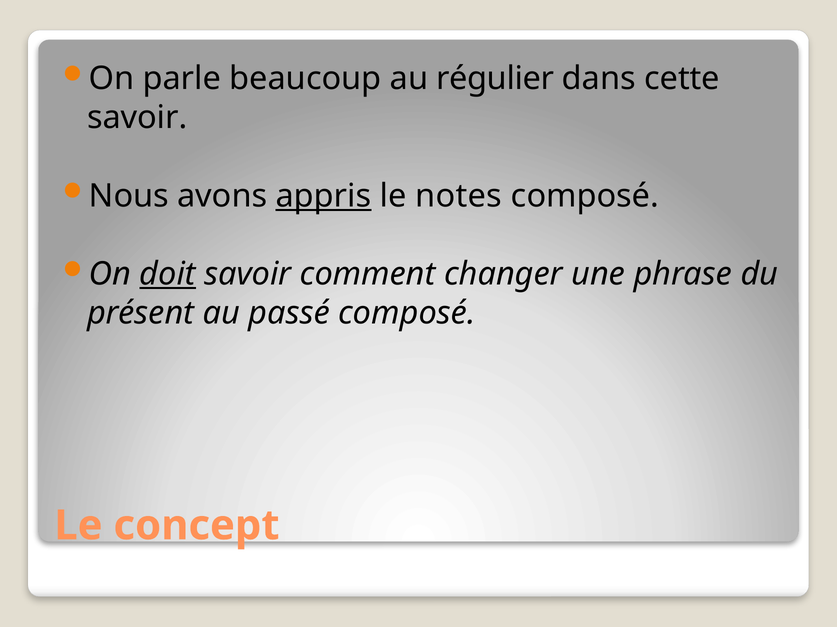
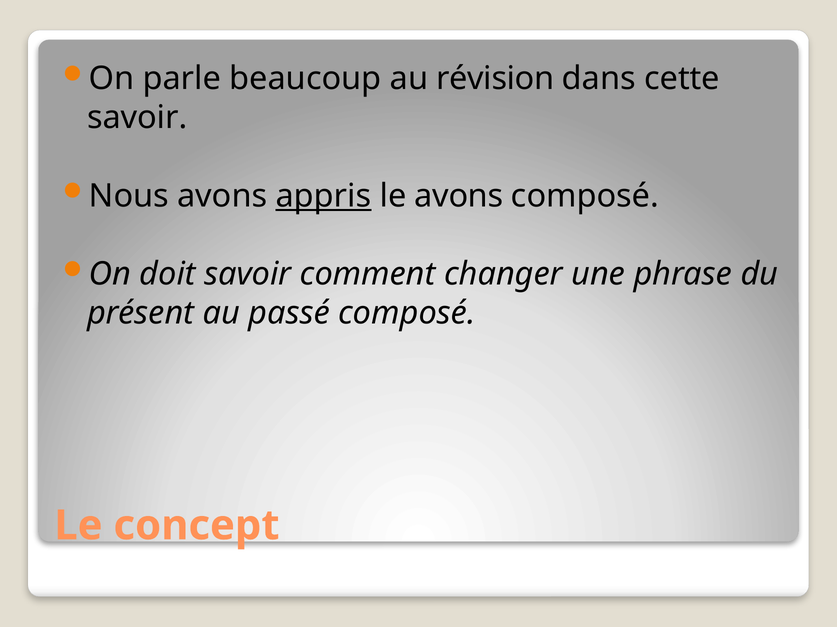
régulier: régulier -> révision
le notes: notes -> avons
doit underline: present -> none
